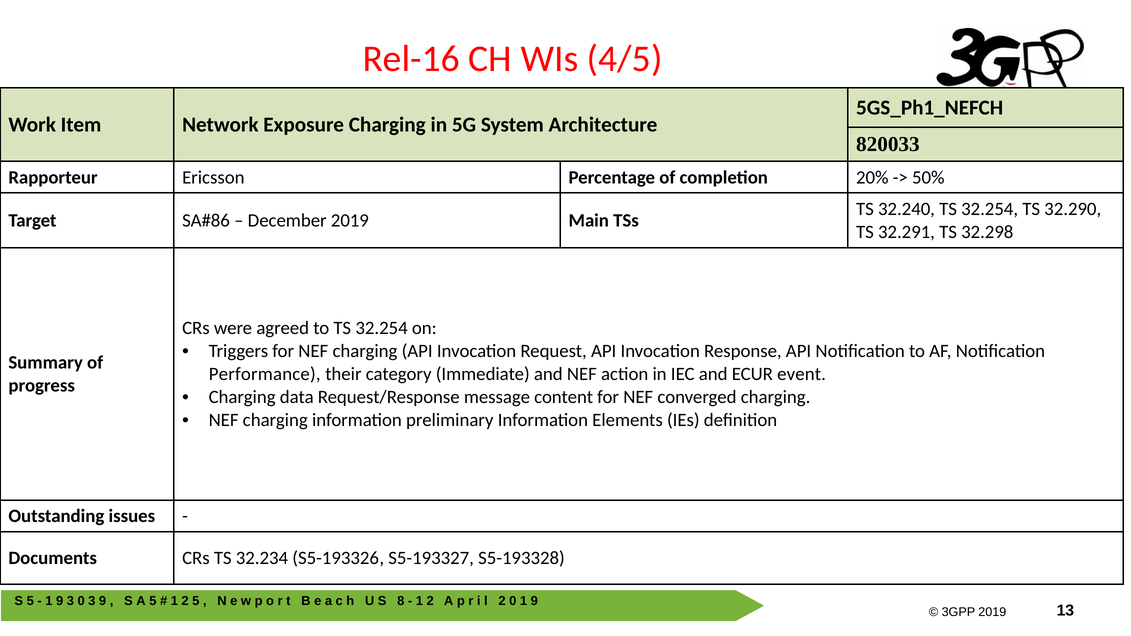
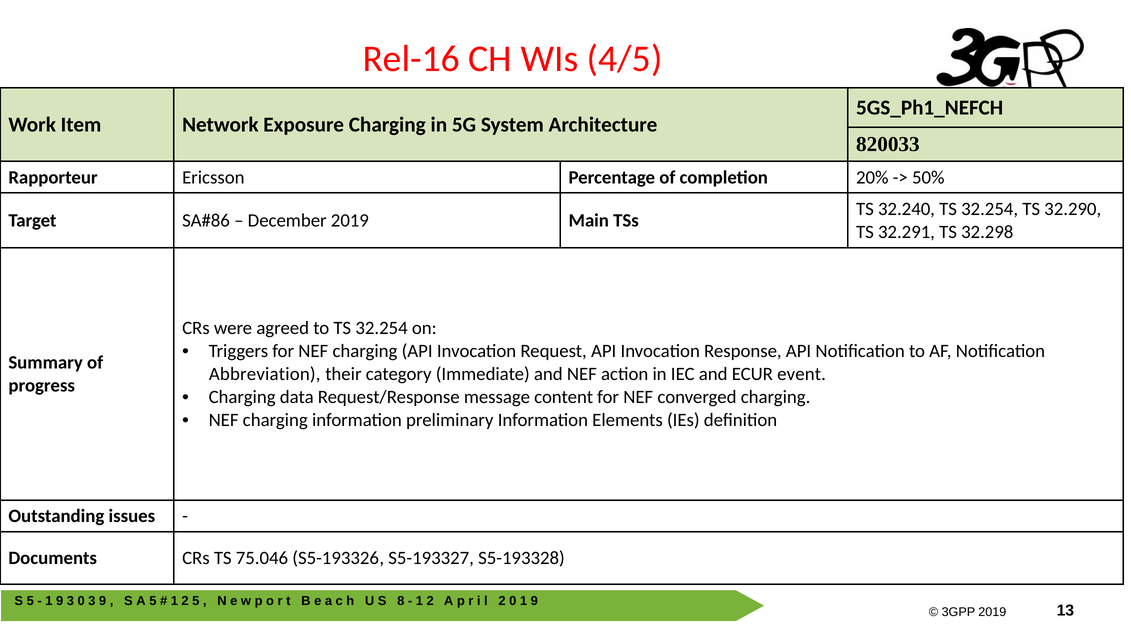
Performance: Performance -> Abbreviation
32.234: 32.234 -> 75.046
